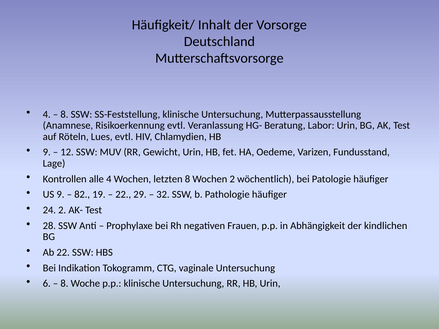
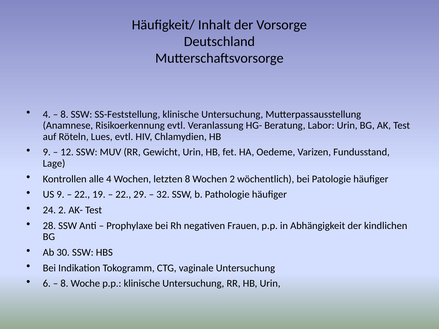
82 at (82, 195): 82 -> 22
Ab 22: 22 -> 30
